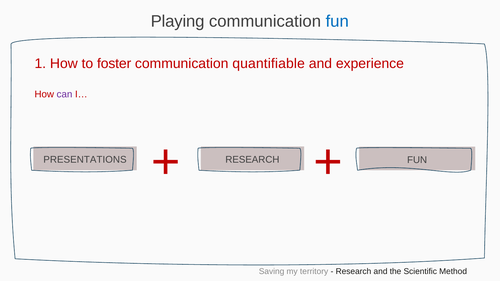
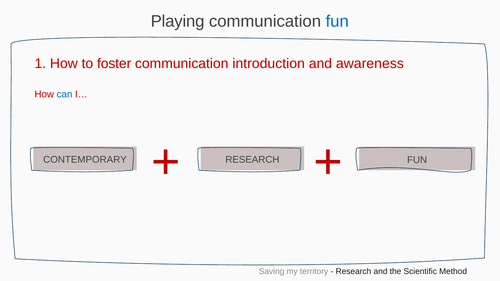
quantifiable: quantifiable -> introduction
experience: experience -> awareness
can colour: purple -> blue
PRESENTATIONS: PRESENTATIONS -> CONTEMPORARY
